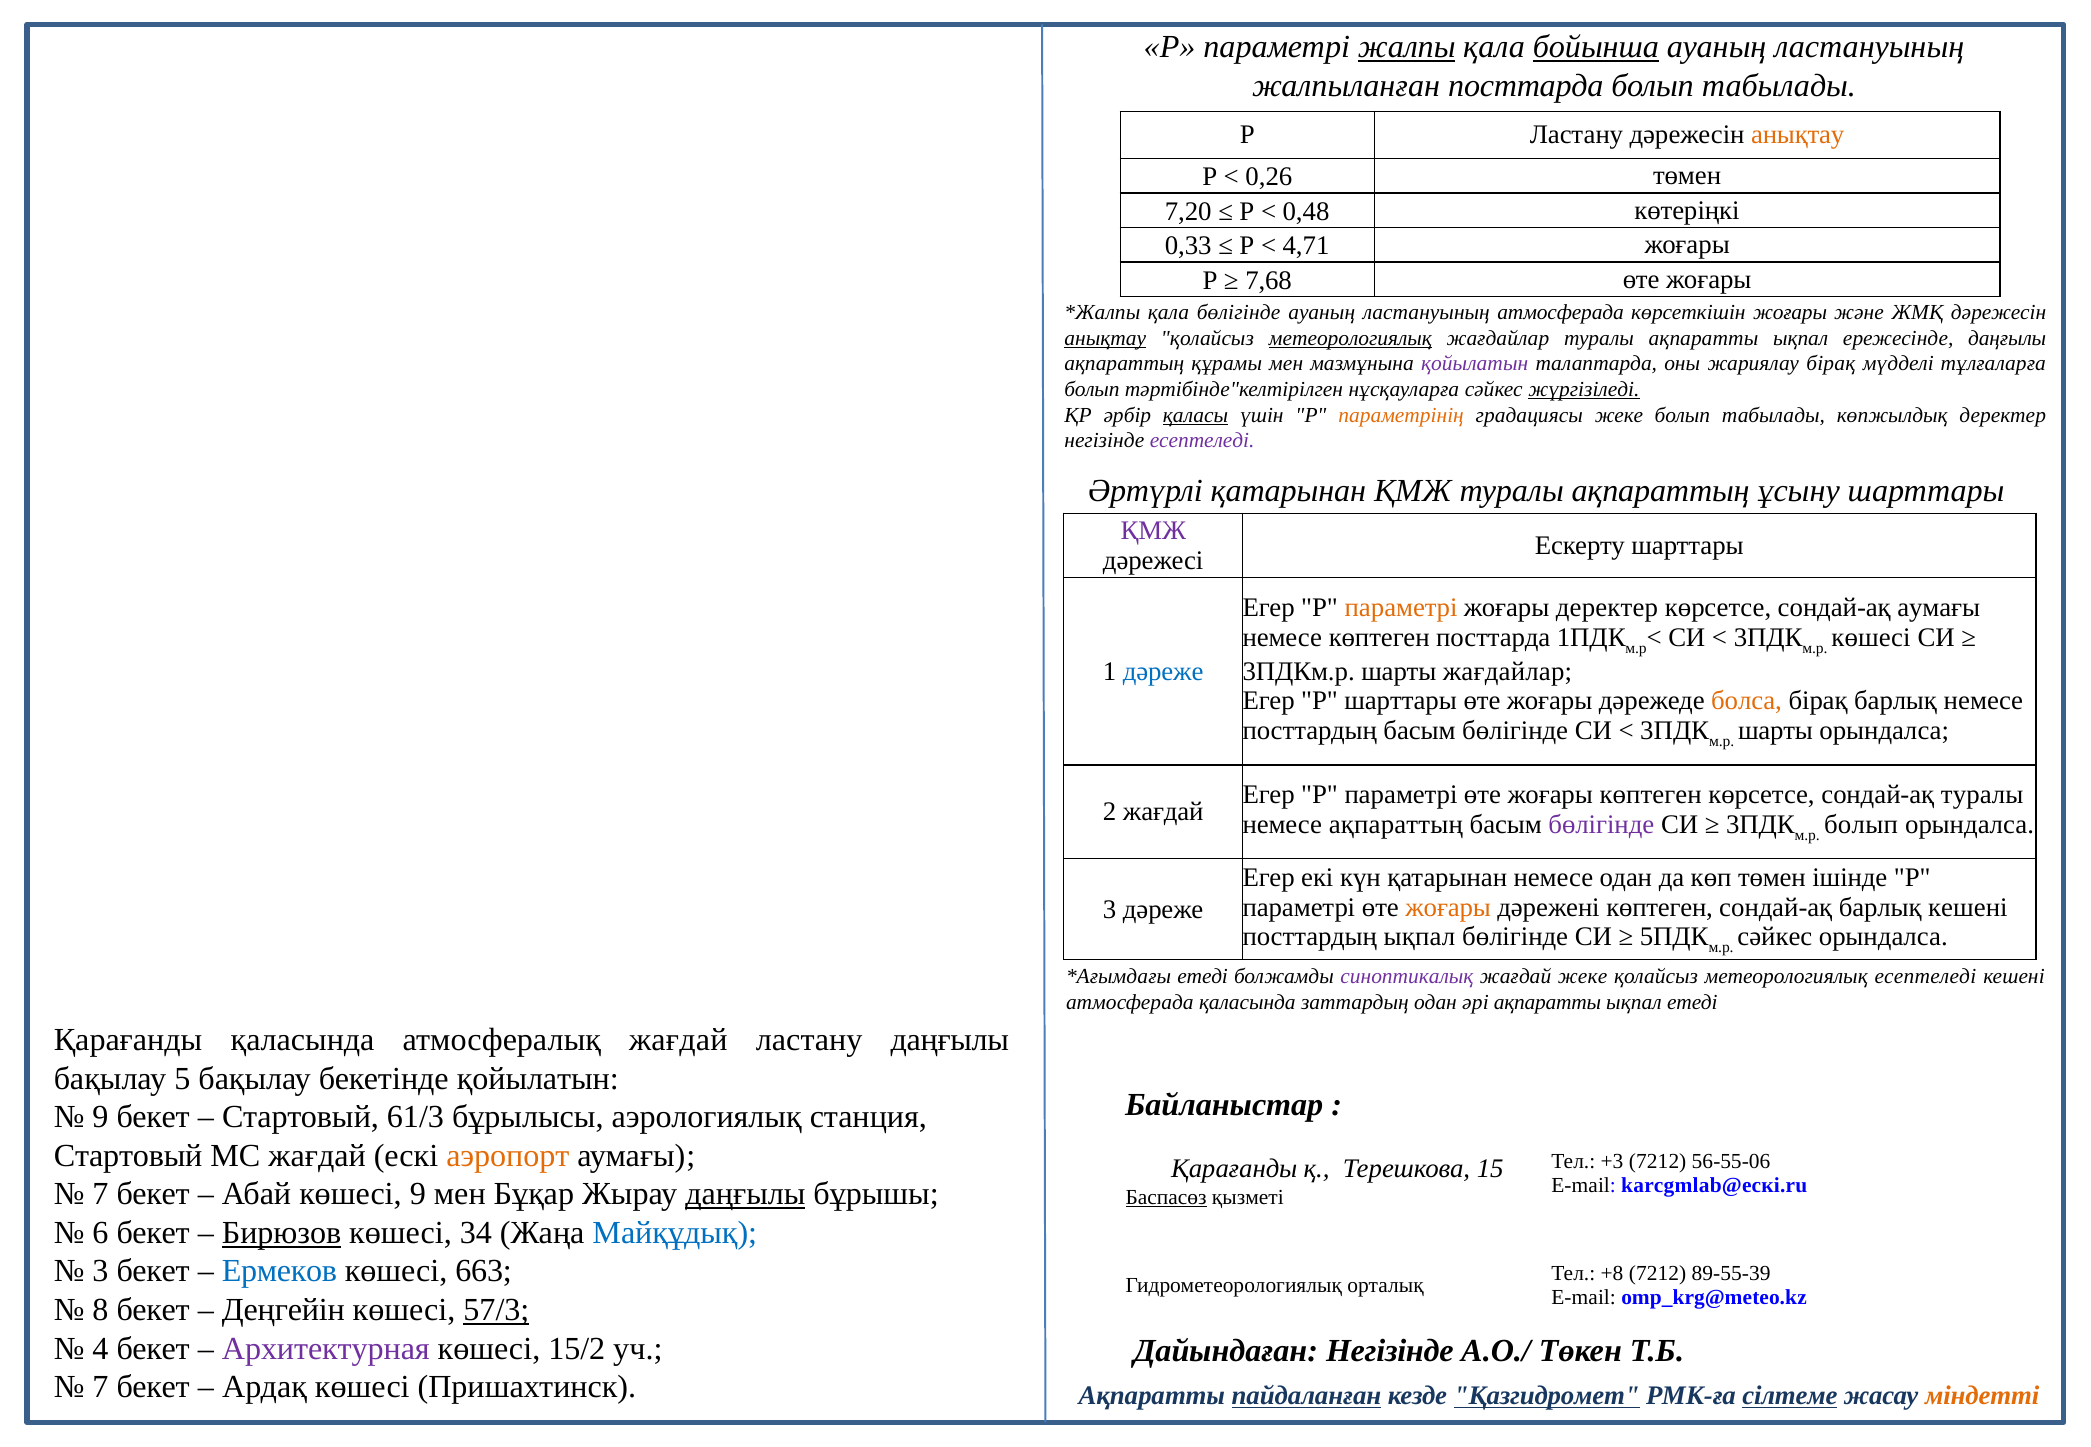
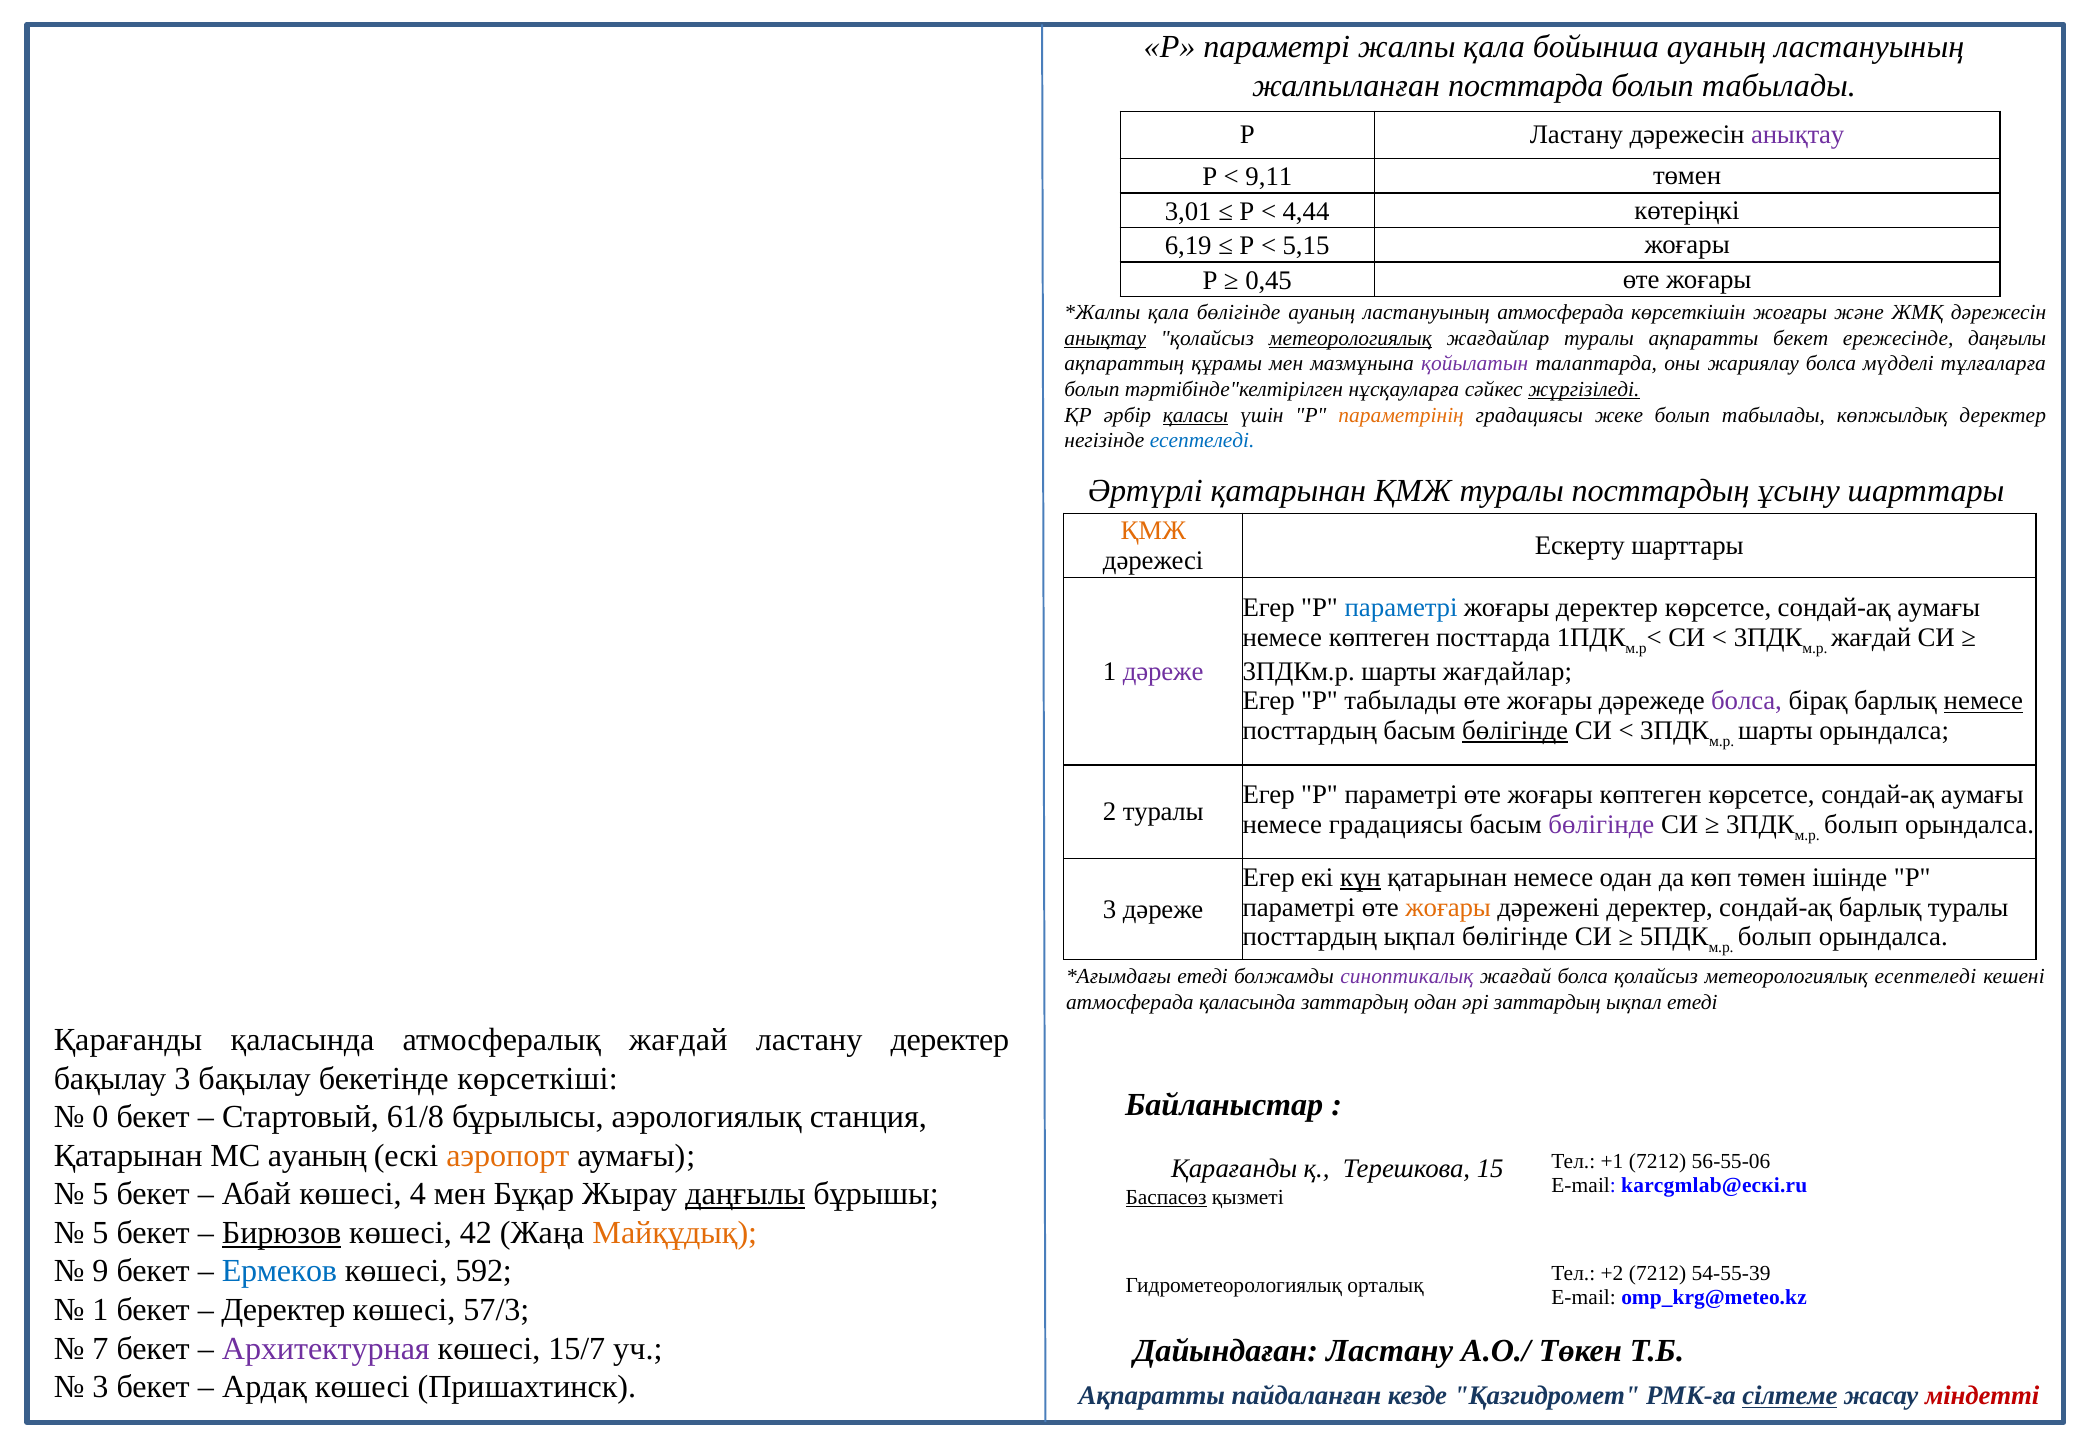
жалпы underline: present -> none
бойынша underline: present -> none
анықтау at (1798, 135) colour: orange -> purple
0,26: 0,26 -> 9,11
7,20: 7,20 -> 3,01
0,48: 0,48 -> 4,44
0,33: 0,33 -> 6,19
4,71: 4,71 -> 5,15
7,68: 7,68 -> 0,45
туралы ақпаратты ықпал: ықпал -> бекет
жариялау бірақ: бірақ -> болса
есептеледі at (1202, 441) colour: purple -> blue
ҚМЖ туралы ақпараттың: ақпараттың -> посттардың
ҚМЖ at (1153, 531) colour: purple -> orange
параметрі at (1401, 608) colour: orange -> blue
көшесі at (1871, 638): көшесі -> жағдай
дәреже at (1163, 672) colour: blue -> purple
P шарттары: шарттары -> табылады
болса at (1747, 701) colour: orange -> purple
немесе at (1983, 701) underline: none -> present
бөлігінде at (1515, 731) underline: none -> present
туралы at (1982, 795): туралы -> аумағы
2 жағдай: жағдай -> туралы
немесе ақпараттың: ақпараттың -> градациясы
күн underline: none -> present
дәрежені көптеген: көптеген -> деректер
барлық кешені: кешені -> туралы
сәйкес at (1775, 937): сәйкес -> болып
жағдай жеке: жеке -> болса
әрі ақпаратты: ақпаратты -> заттардың
ластану даңғылы: даңғылы -> деректер
бақылау 5: 5 -> 3
бекетінде қойылатын: қойылатын -> көрсеткіші
9 at (101, 1117): 9 -> 0
61/3: 61/3 -> 61/8
Стартовый at (128, 1156): Стартовый -> Қатарынан
МС жағдай: жағдай -> ауаның
+3: +3 -> +1
7 at (101, 1195): 7 -> 5
көшесі 9: 9 -> 4
6 at (101, 1233): 6 -> 5
34: 34 -> 42
Майқұдық colour: blue -> orange
3 at (101, 1272): 3 -> 9
663: 663 -> 592
+8: +8 -> +2
89-55-39: 89-55-39 -> 54-55-39
8 at (101, 1310): 8 -> 1
Деңгейін at (283, 1310): Деңгейін -> Деректер
57/3 underline: present -> none
4: 4 -> 7
15/2: 15/2 -> 15/7
Дайындаған Негізінде: Негізінде -> Ластану
7 at (101, 1388): 7 -> 3
пайдаланған underline: present -> none
Қазгидромет underline: present -> none
міндетті colour: orange -> red
